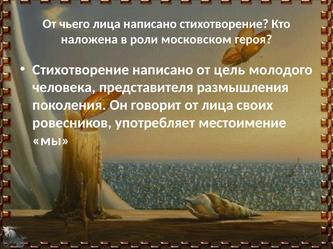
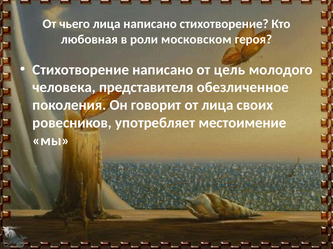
наложена: наложена -> любовная
размышления: размышления -> обезличенное
